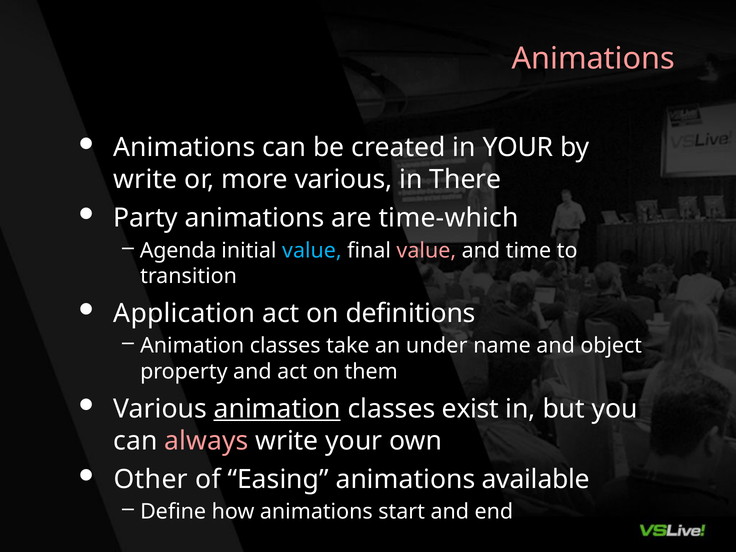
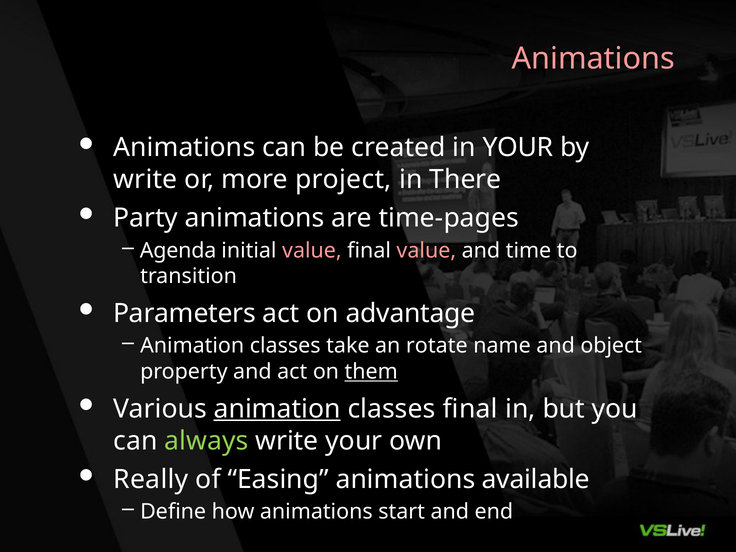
more various: various -> project
time-which: time-which -> time-pages
value at (312, 250) colour: light blue -> pink
Application: Application -> Parameters
definitions: definitions -> advantage
under: under -> rotate
them underline: none -> present
classes exist: exist -> final
always colour: pink -> light green
Other: Other -> Really
